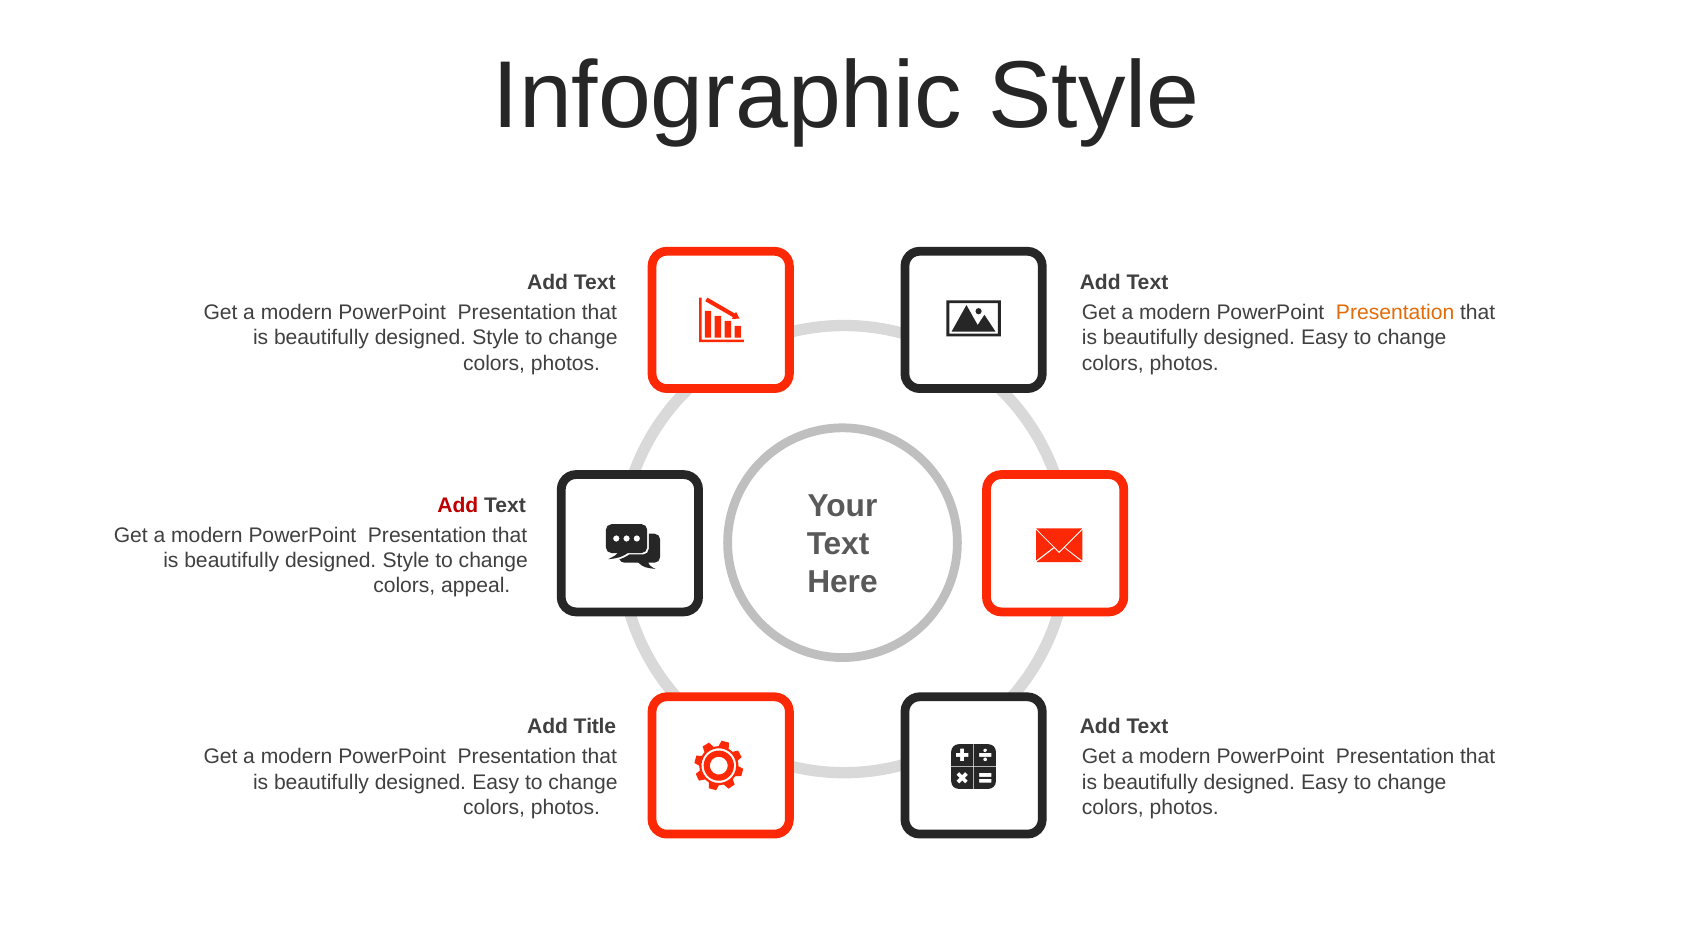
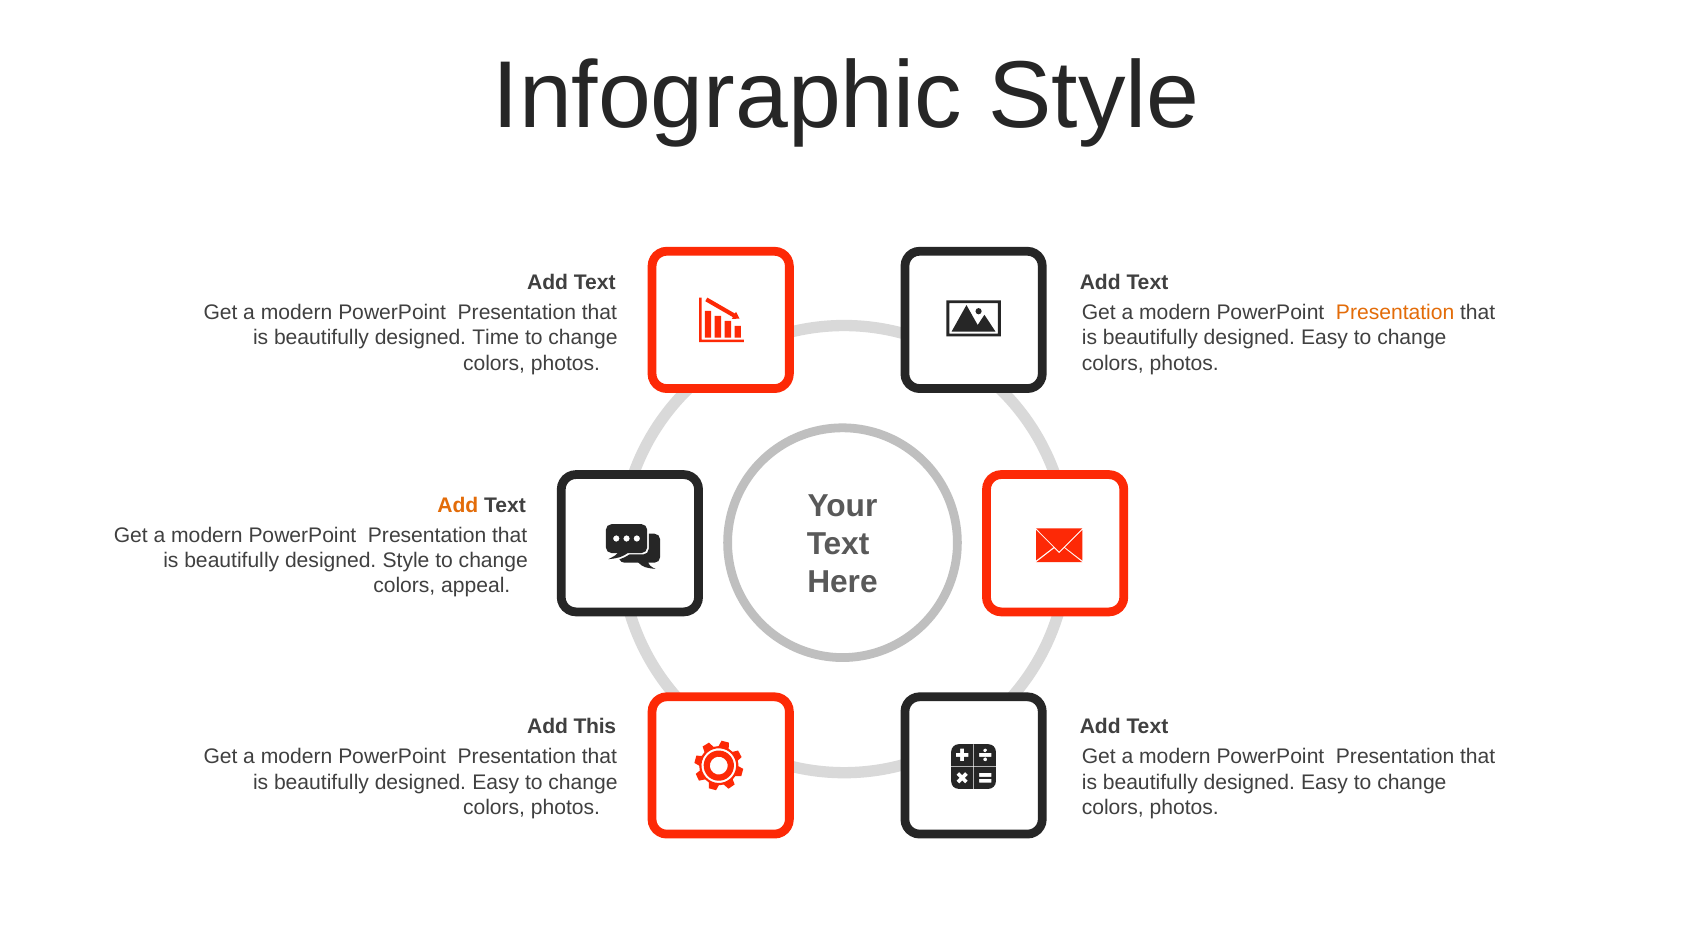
Style at (496, 338): Style -> Time
Add at (458, 505) colour: red -> orange
Title: Title -> This
